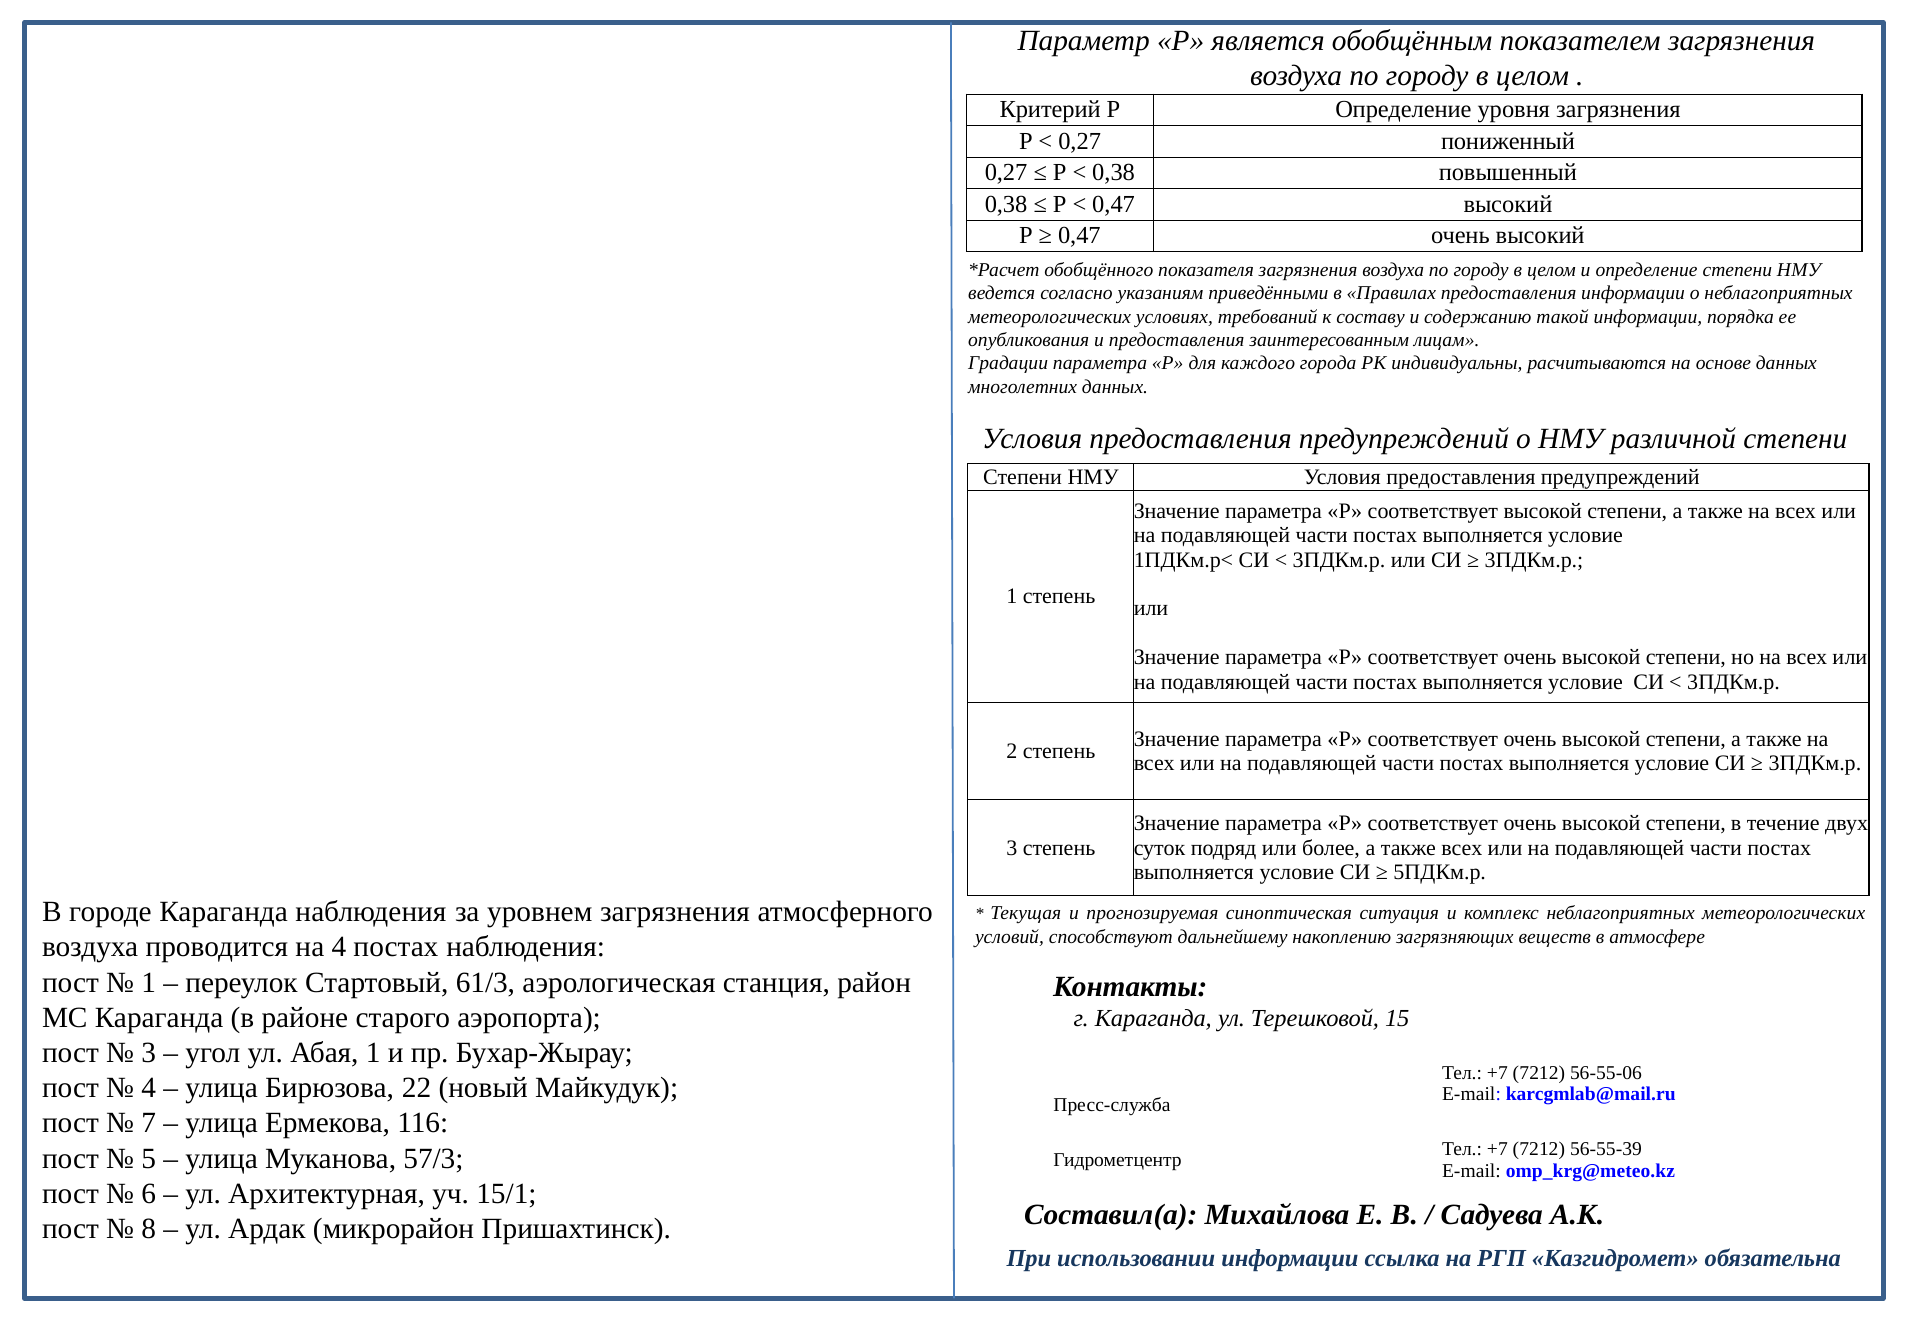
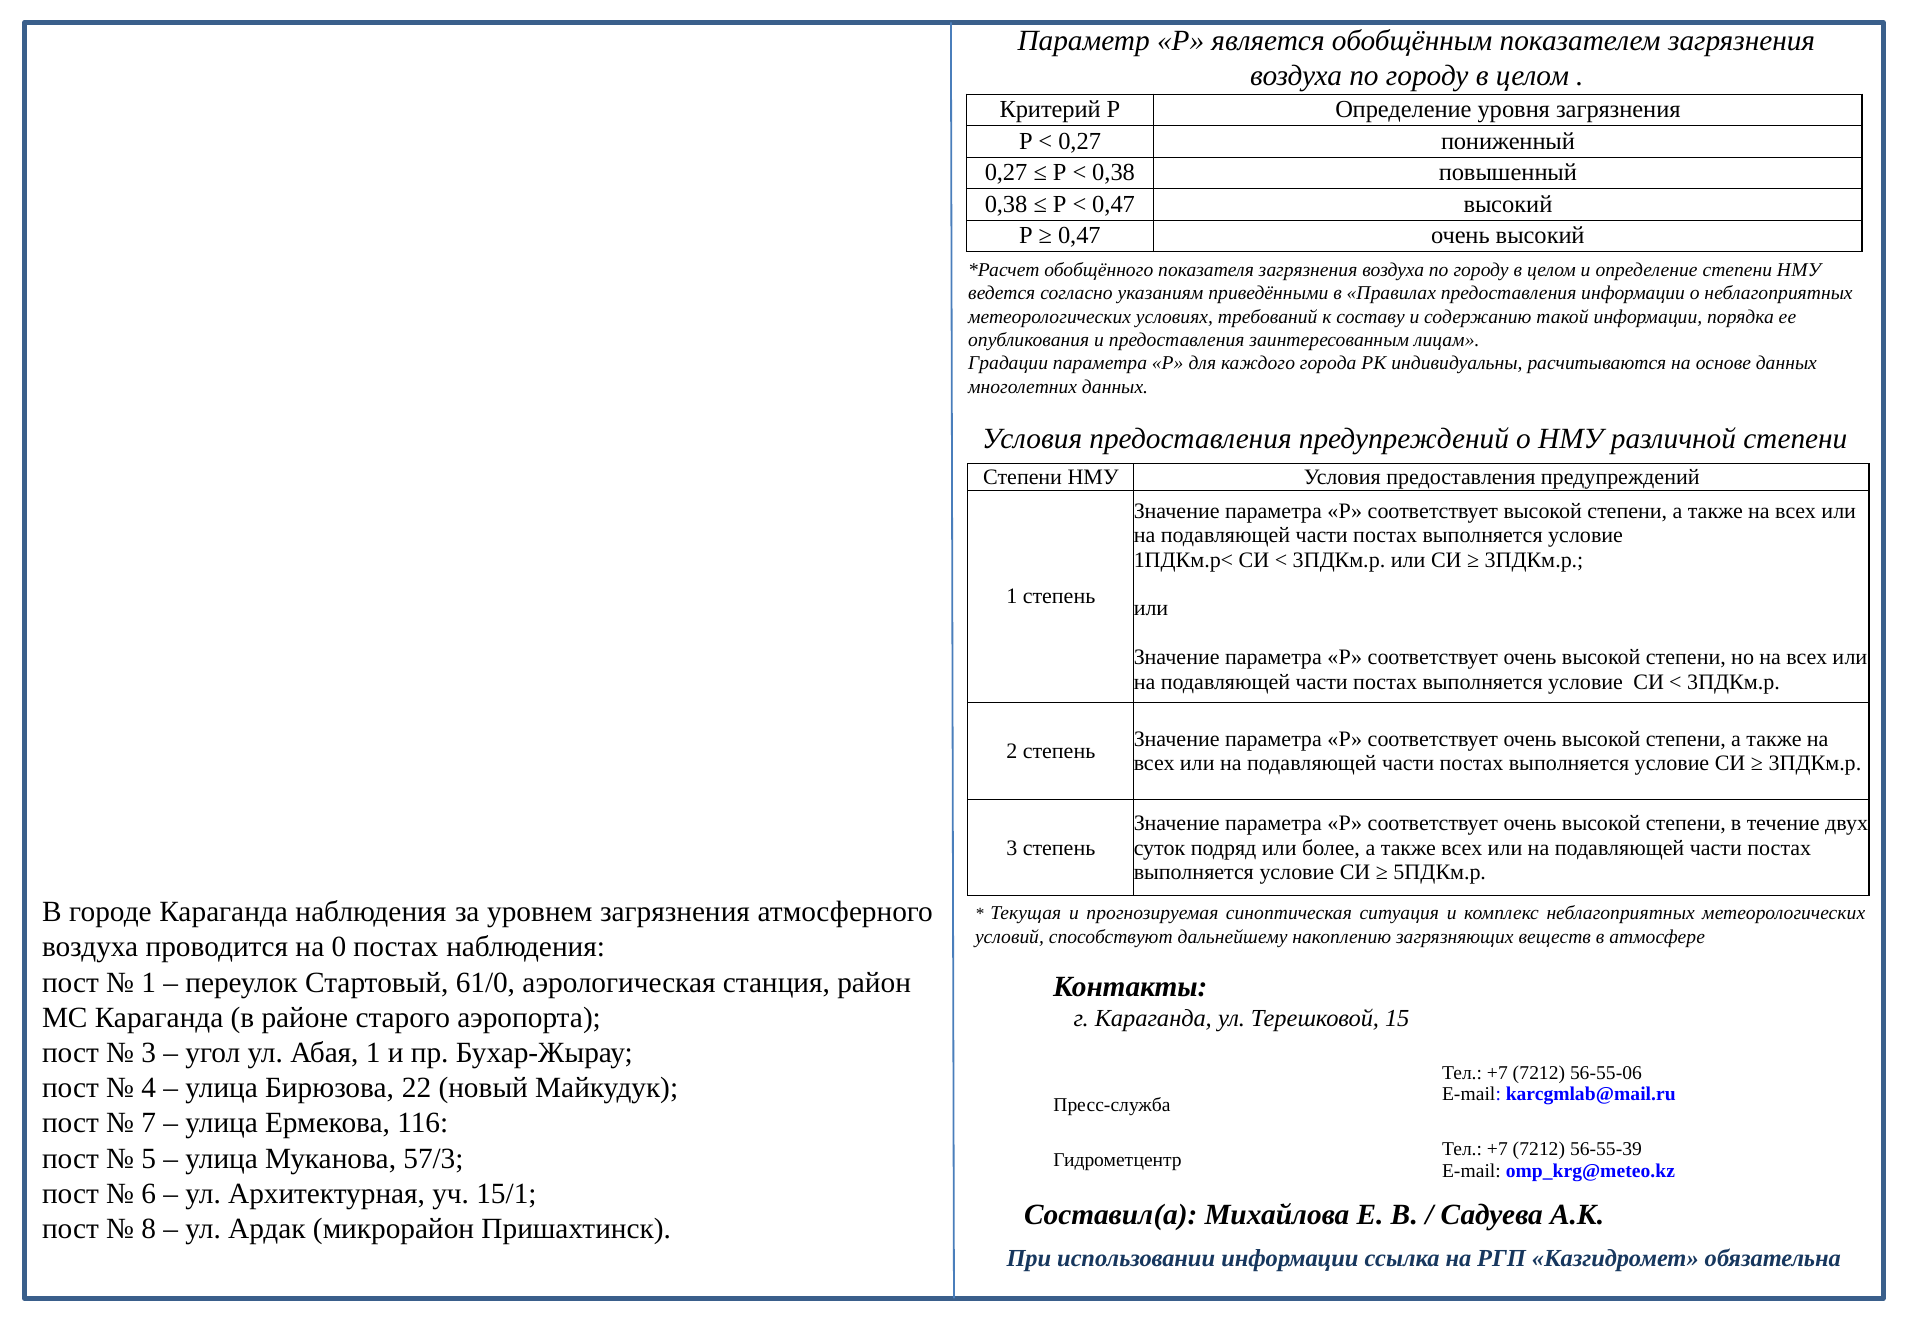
на 4: 4 -> 0
61/3: 61/3 -> 61/0
